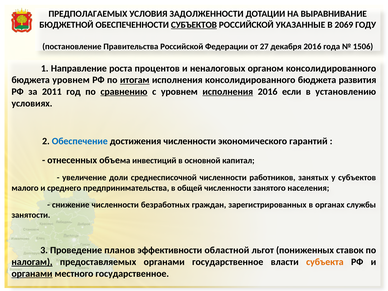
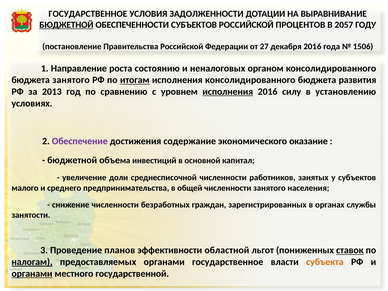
ПРЕДПОЛАГАЕМЫХ at (88, 14): ПРЕДПОЛАГАЕМЫХ -> ГОСУДАРСТВЕННОЕ
БЮДЖЕТНОЙ at (66, 25) underline: none -> present
СУБЪЕКТОВ at (194, 25) underline: present -> none
УКАЗАННЫЕ: УКАЗАННЫЕ -> ПРОЦЕНТОВ
2069: 2069 -> 2057
процентов: процентов -> состоянию
бюджета уровнем: уровнем -> занятого
2011: 2011 -> 2013
сравнению underline: present -> none
если: если -> силу
Обеспечение colour: blue -> purple
достижения численности: численности -> содержание
гарантий: гарантий -> оказание
отнесенных at (72, 160): отнесенных -> бюджетной
ставок underline: none -> present
местного государственное: государственное -> государственной
